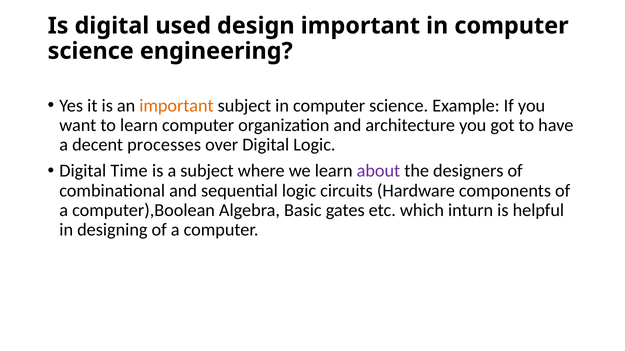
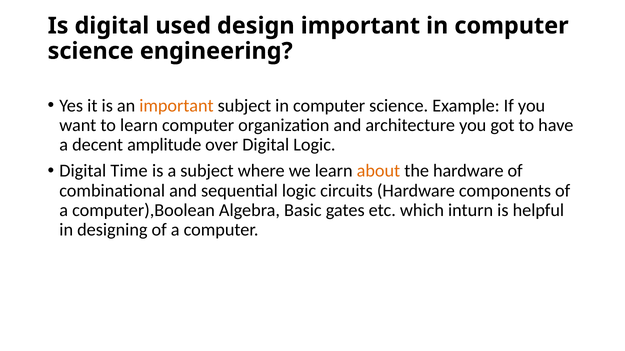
processes: processes -> amplitude
about colour: purple -> orange
the designers: designers -> hardware
